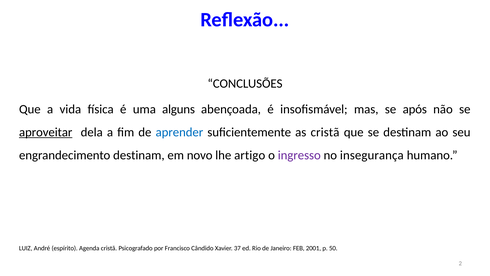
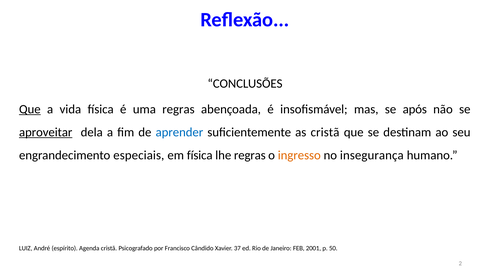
Que at (30, 109) underline: none -> present
uma alguns: alguns -> regras
engrandecimento destinam: destinam -> especiais
em novo: novo -> física
lhe artigo: artigo -> regras
ingresso colour: purple -> orange
